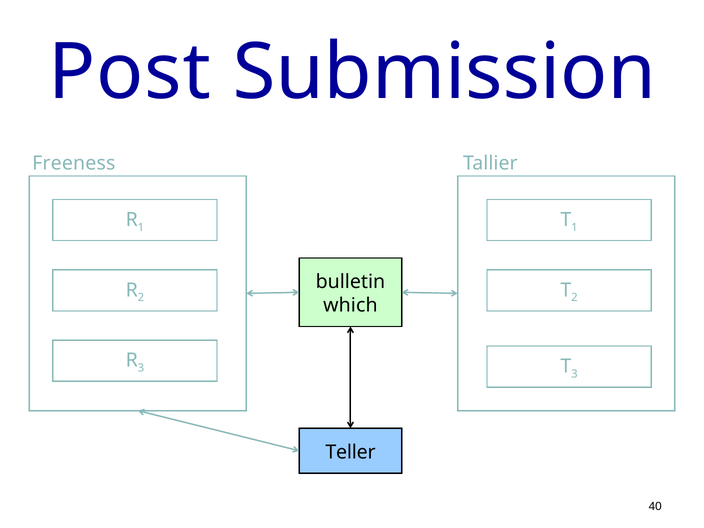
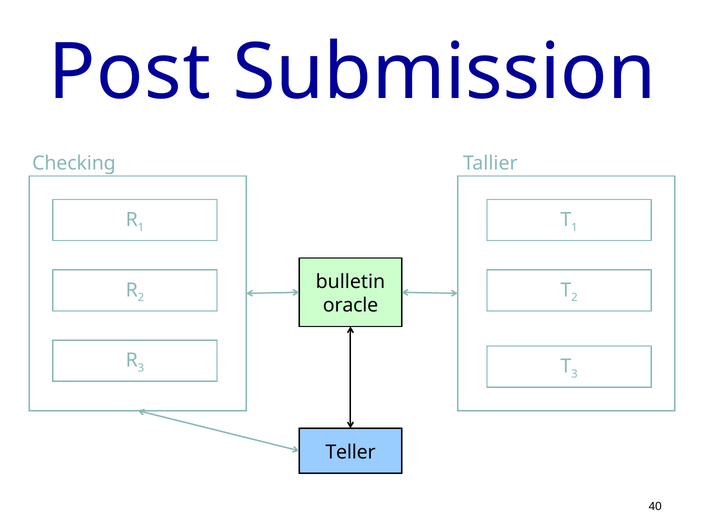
Freeness: Freeness -> Checking
which: which -> oracle
